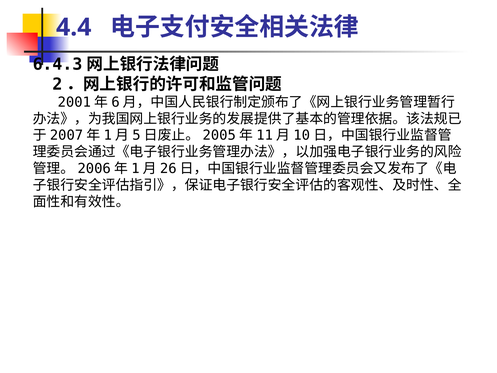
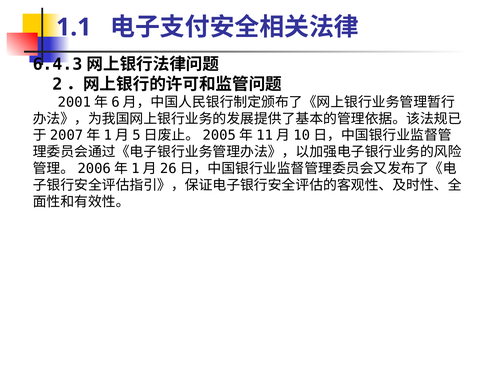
4.4: 4.4 -> 1.1
